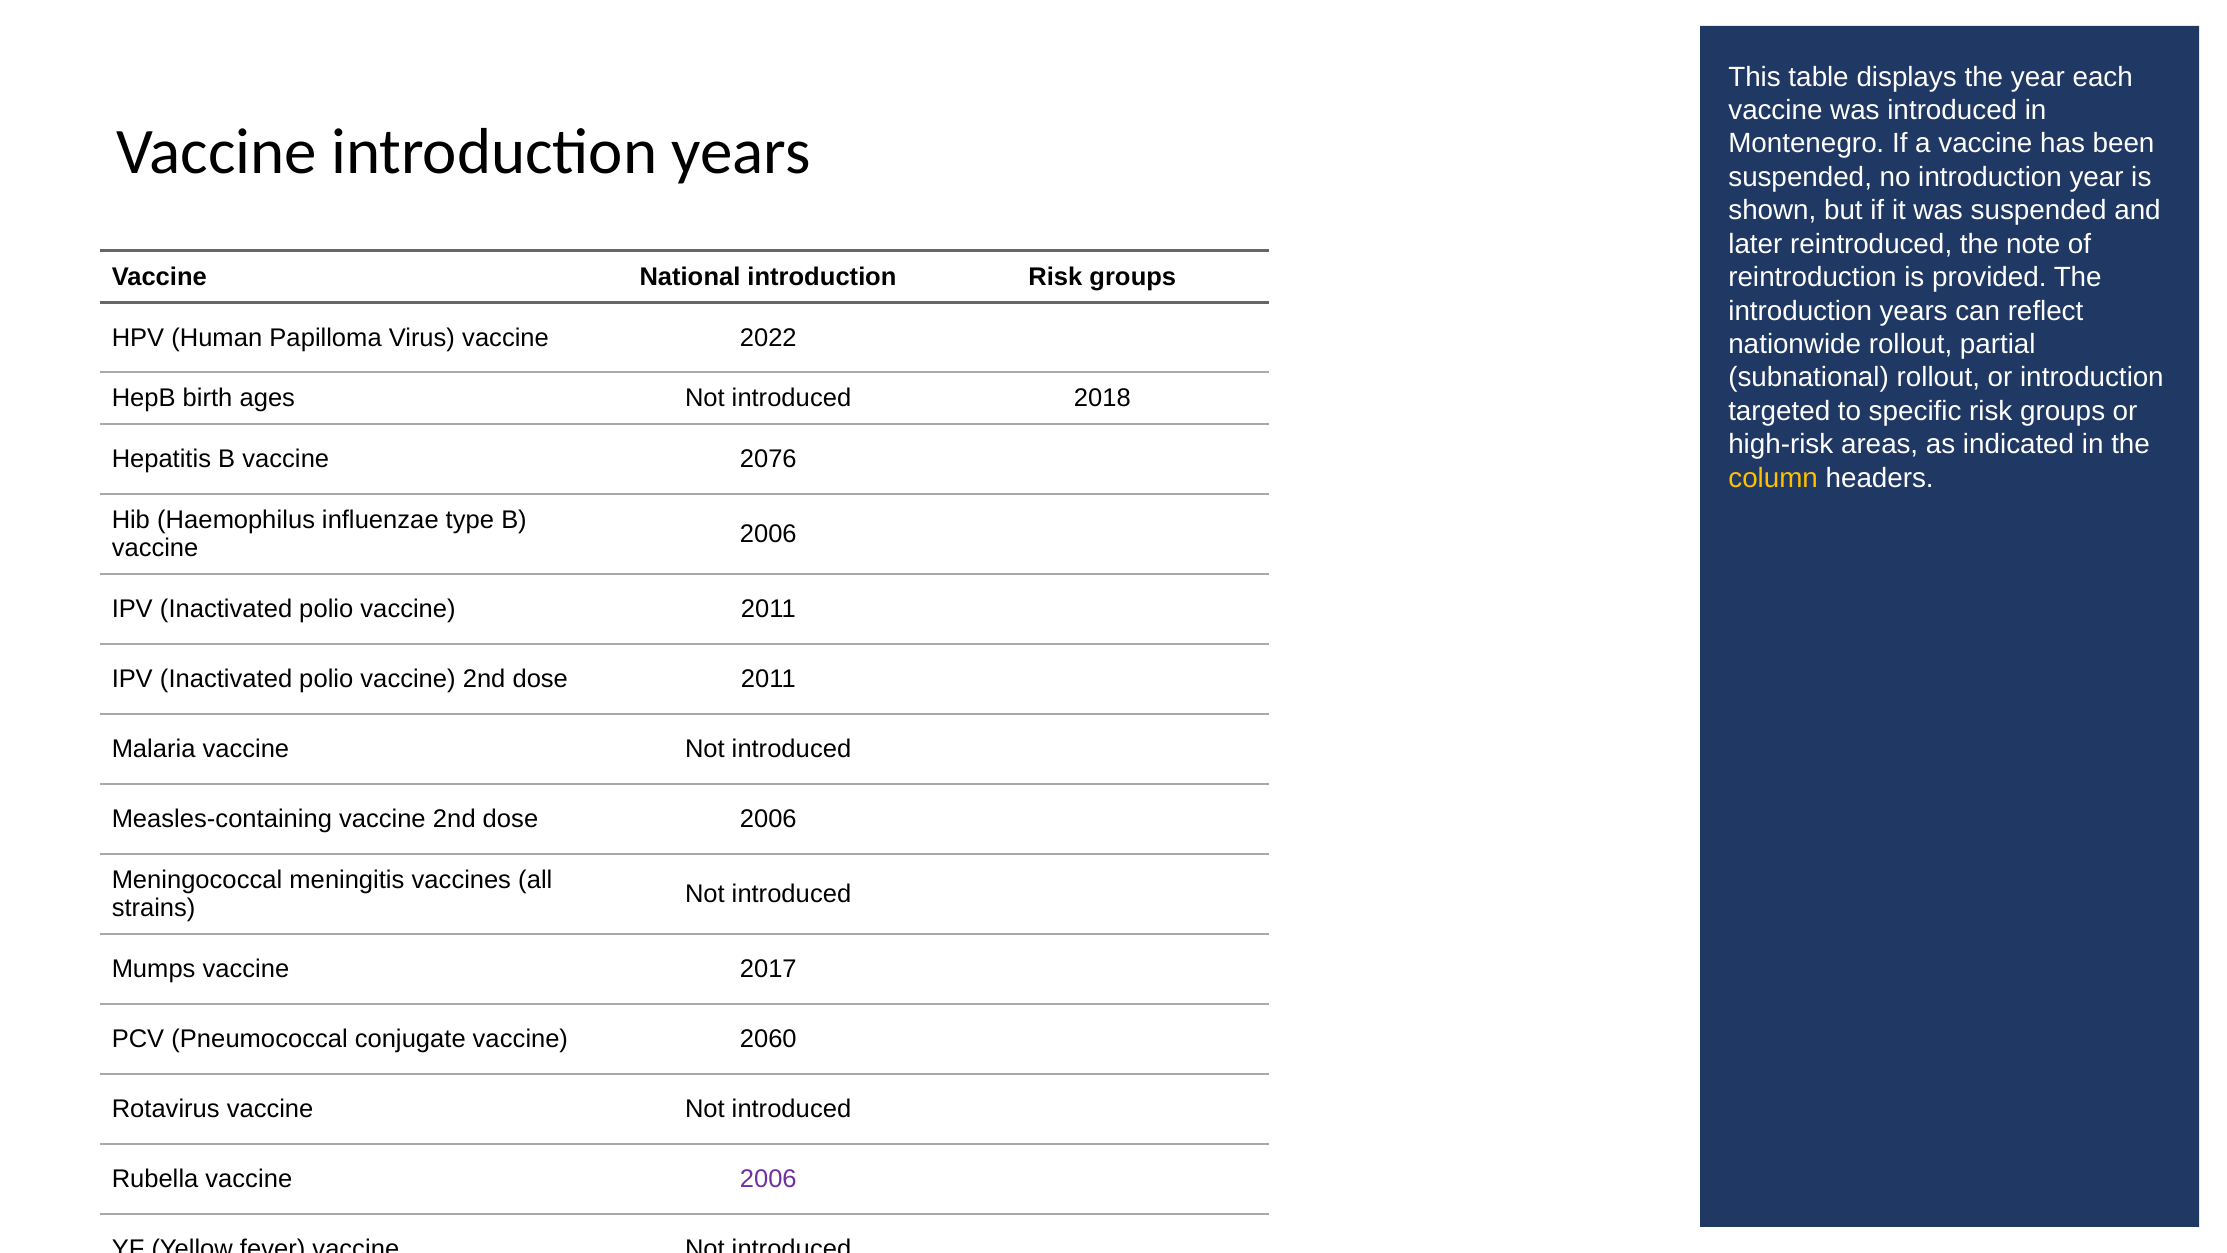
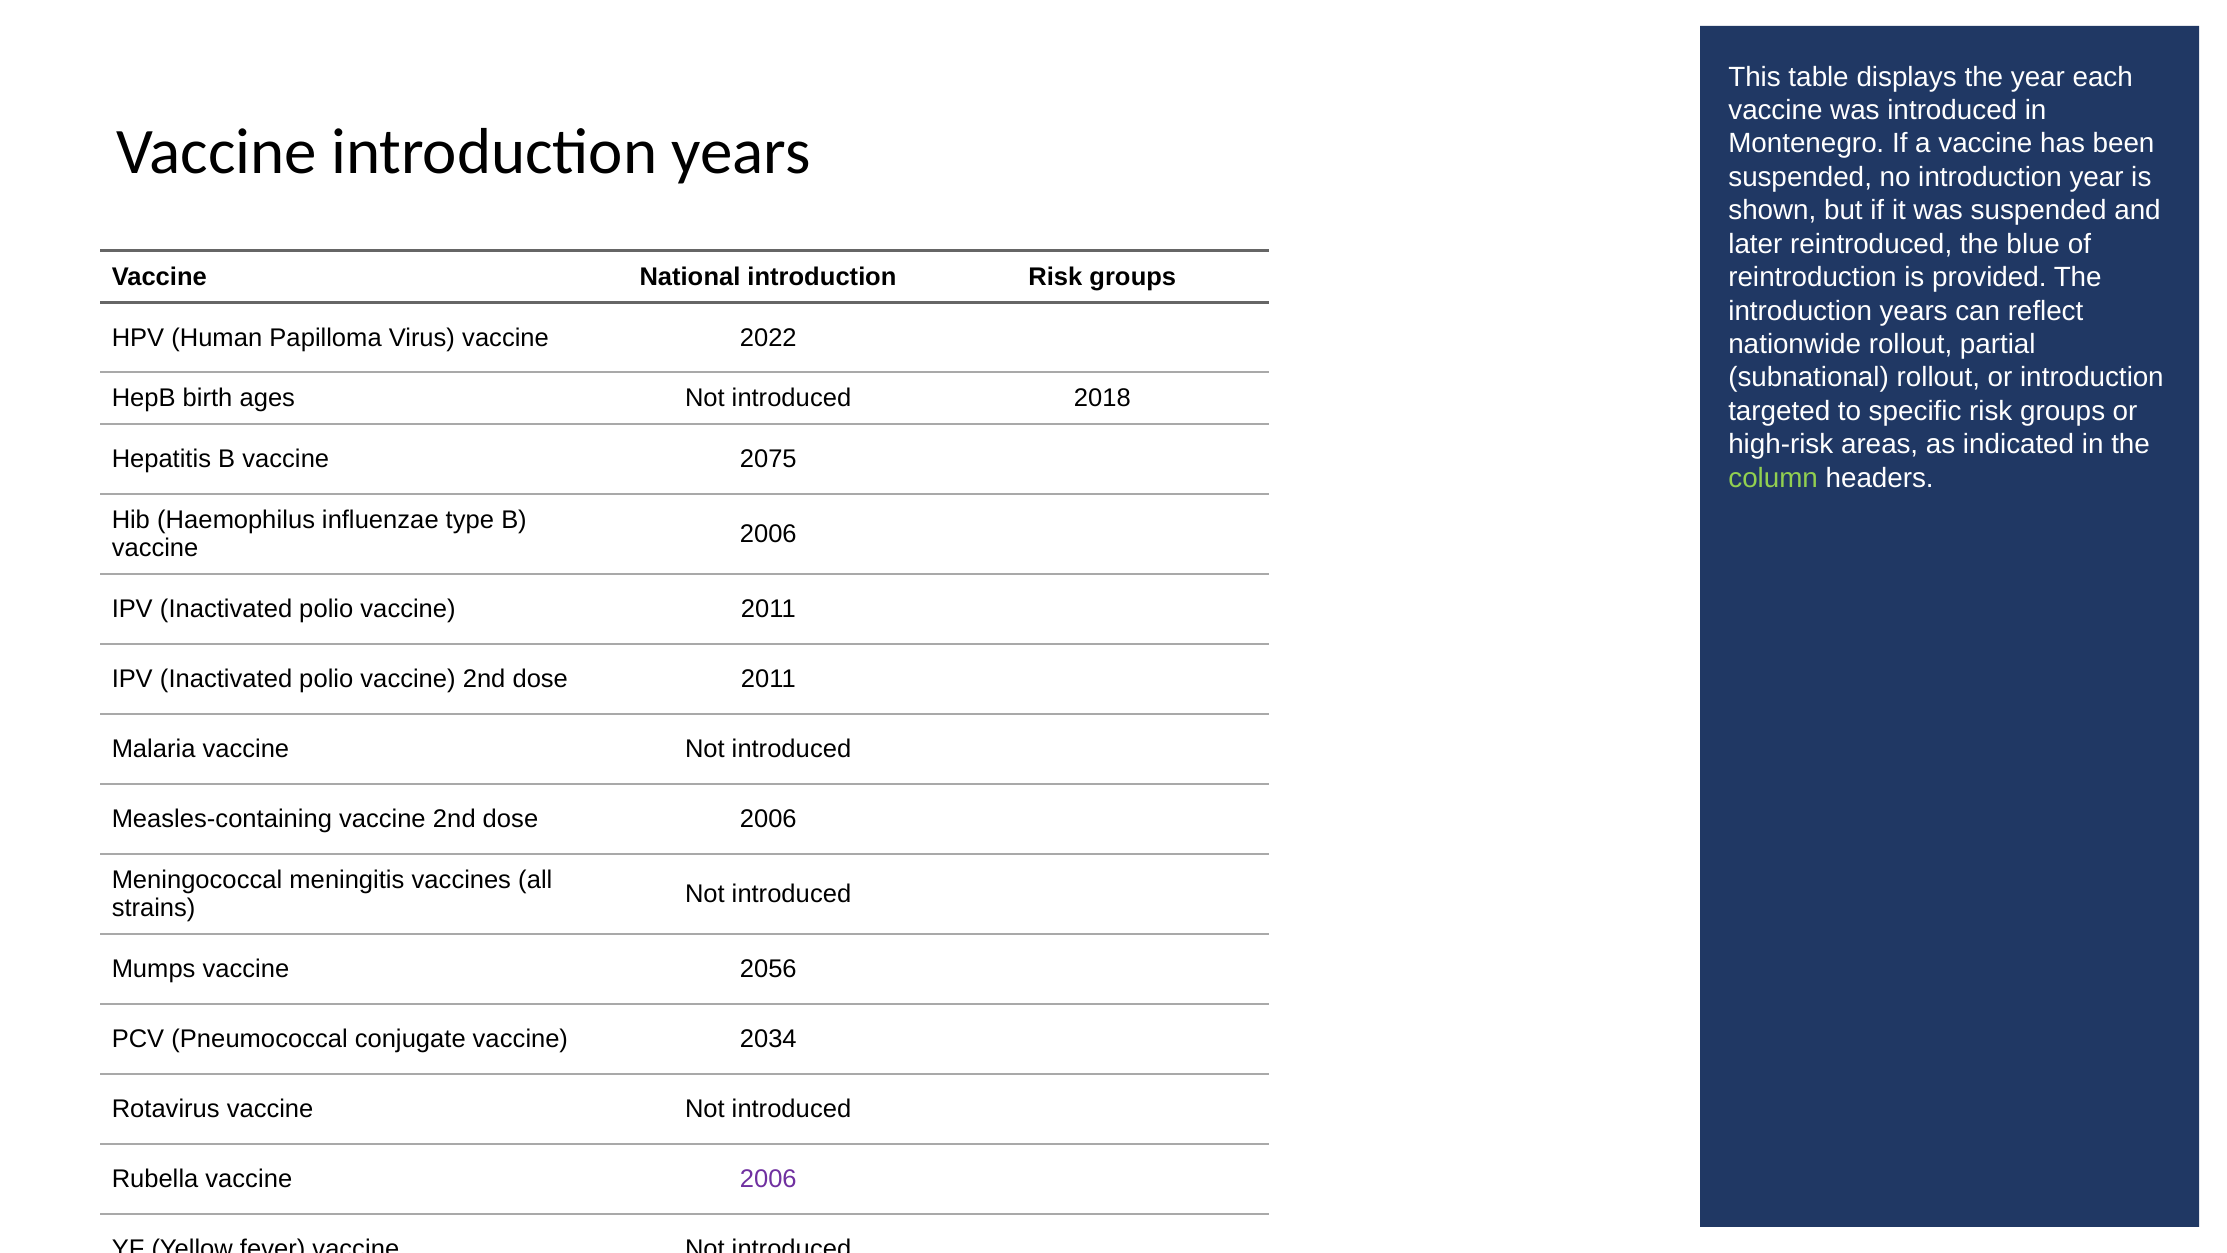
note: note -> blue
2076: 2076 -> 2075
column colour: yellow -> light green
2017: 2017 -> 2056
2060: 2060 -> 2034
